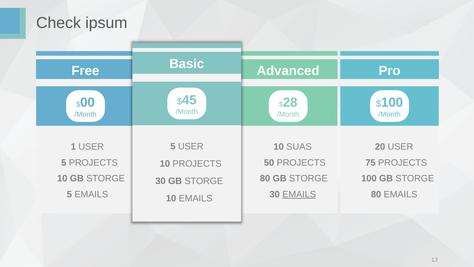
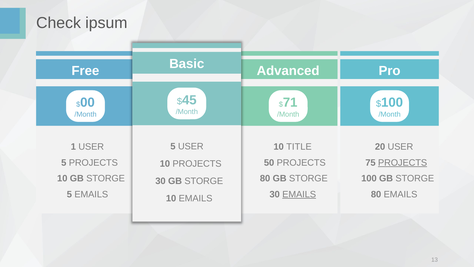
28: 28 -> 71
SUAS: SUAS -> TITLE
PROJECTS at (403, 162) underline: none -> present
